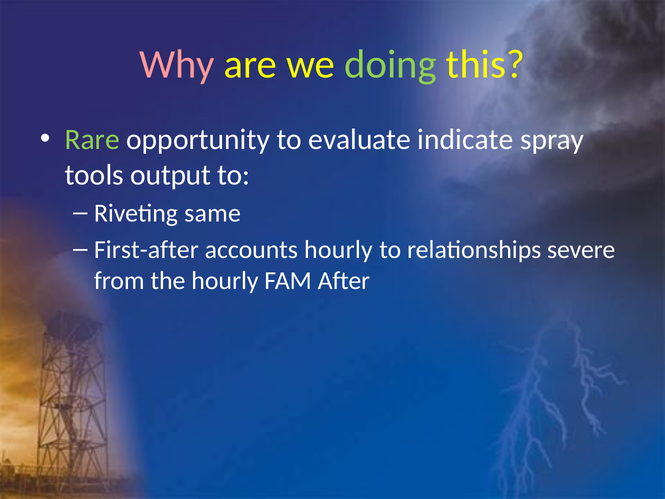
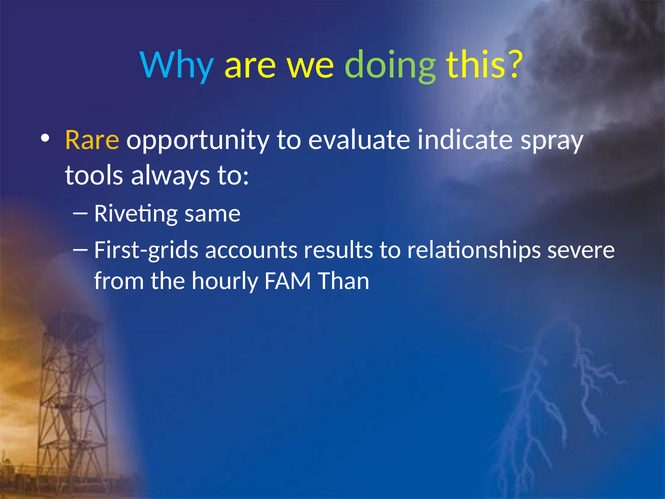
Why colour: pink -> light blue
Rare colour: light green -> yellow
output: output -> always
First-after: First-after -> First-grids
accounts hourly: hourly -> results
After: After -> Than
